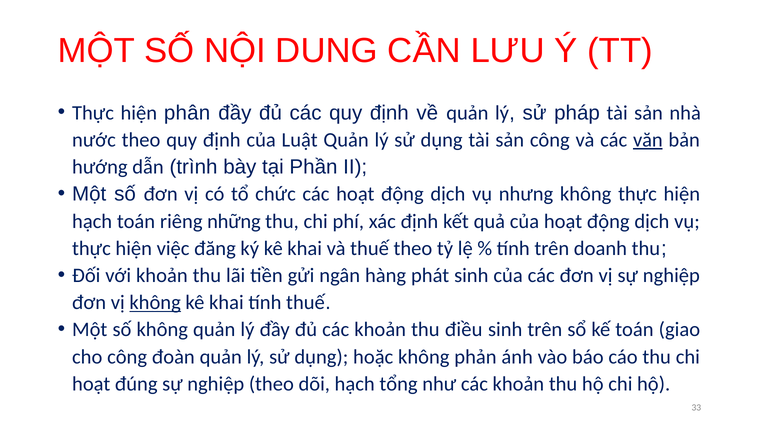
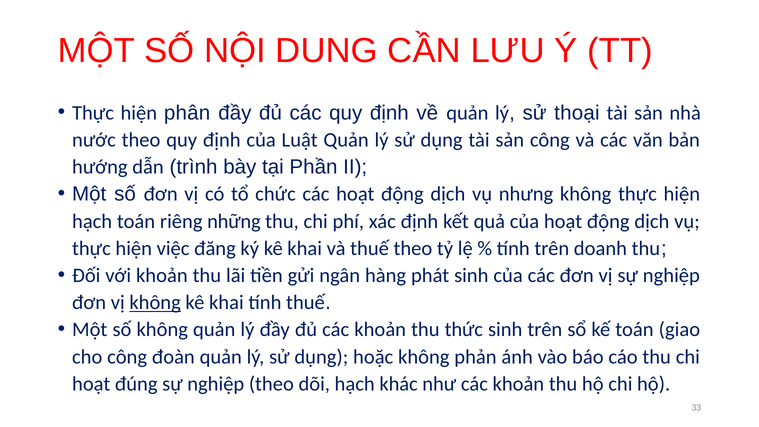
pháp: pháp -> thoại
văn underline: present -> none
điều: điều -> thức
tổng: tổng -> khác
